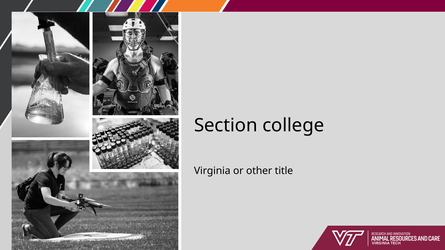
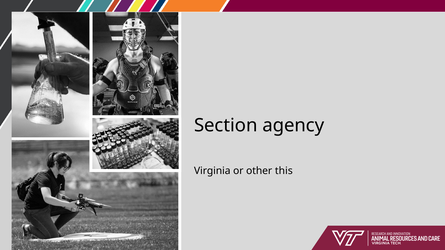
college: college -> agency
title: title -> this
